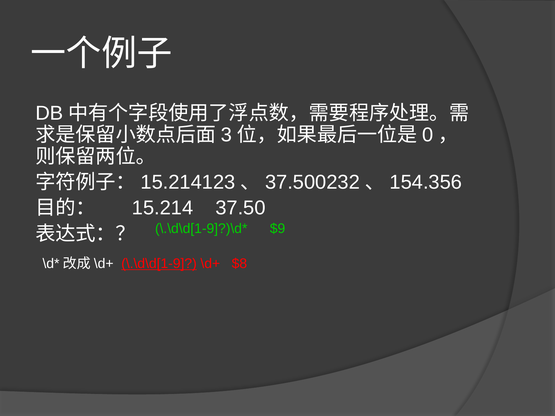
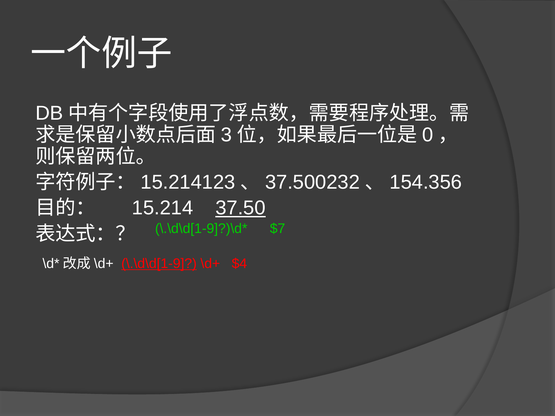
37.50 underline: none -> present
$9: $9 -> $7
$8: $8 -> $4
